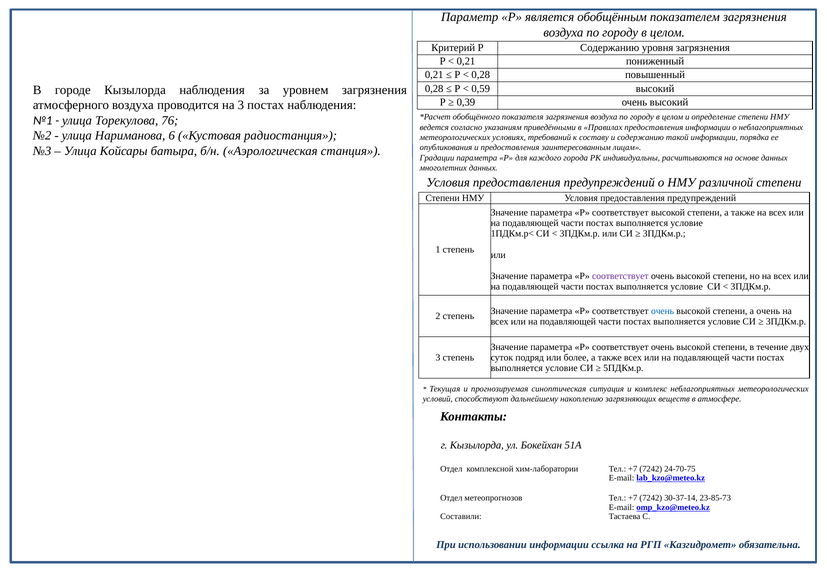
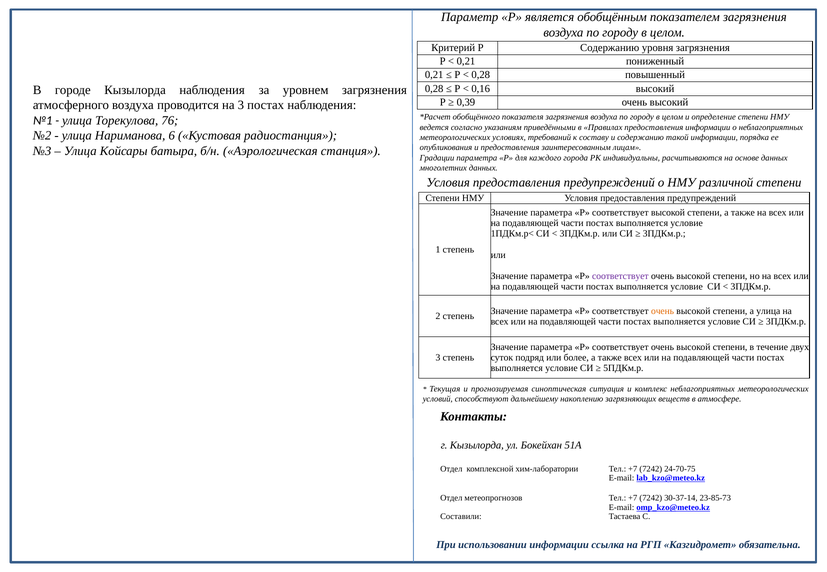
0,59: 0,59 -> 0,16
очень at (663, 311) colour: blue -> orange
а очень: очень -> улица
